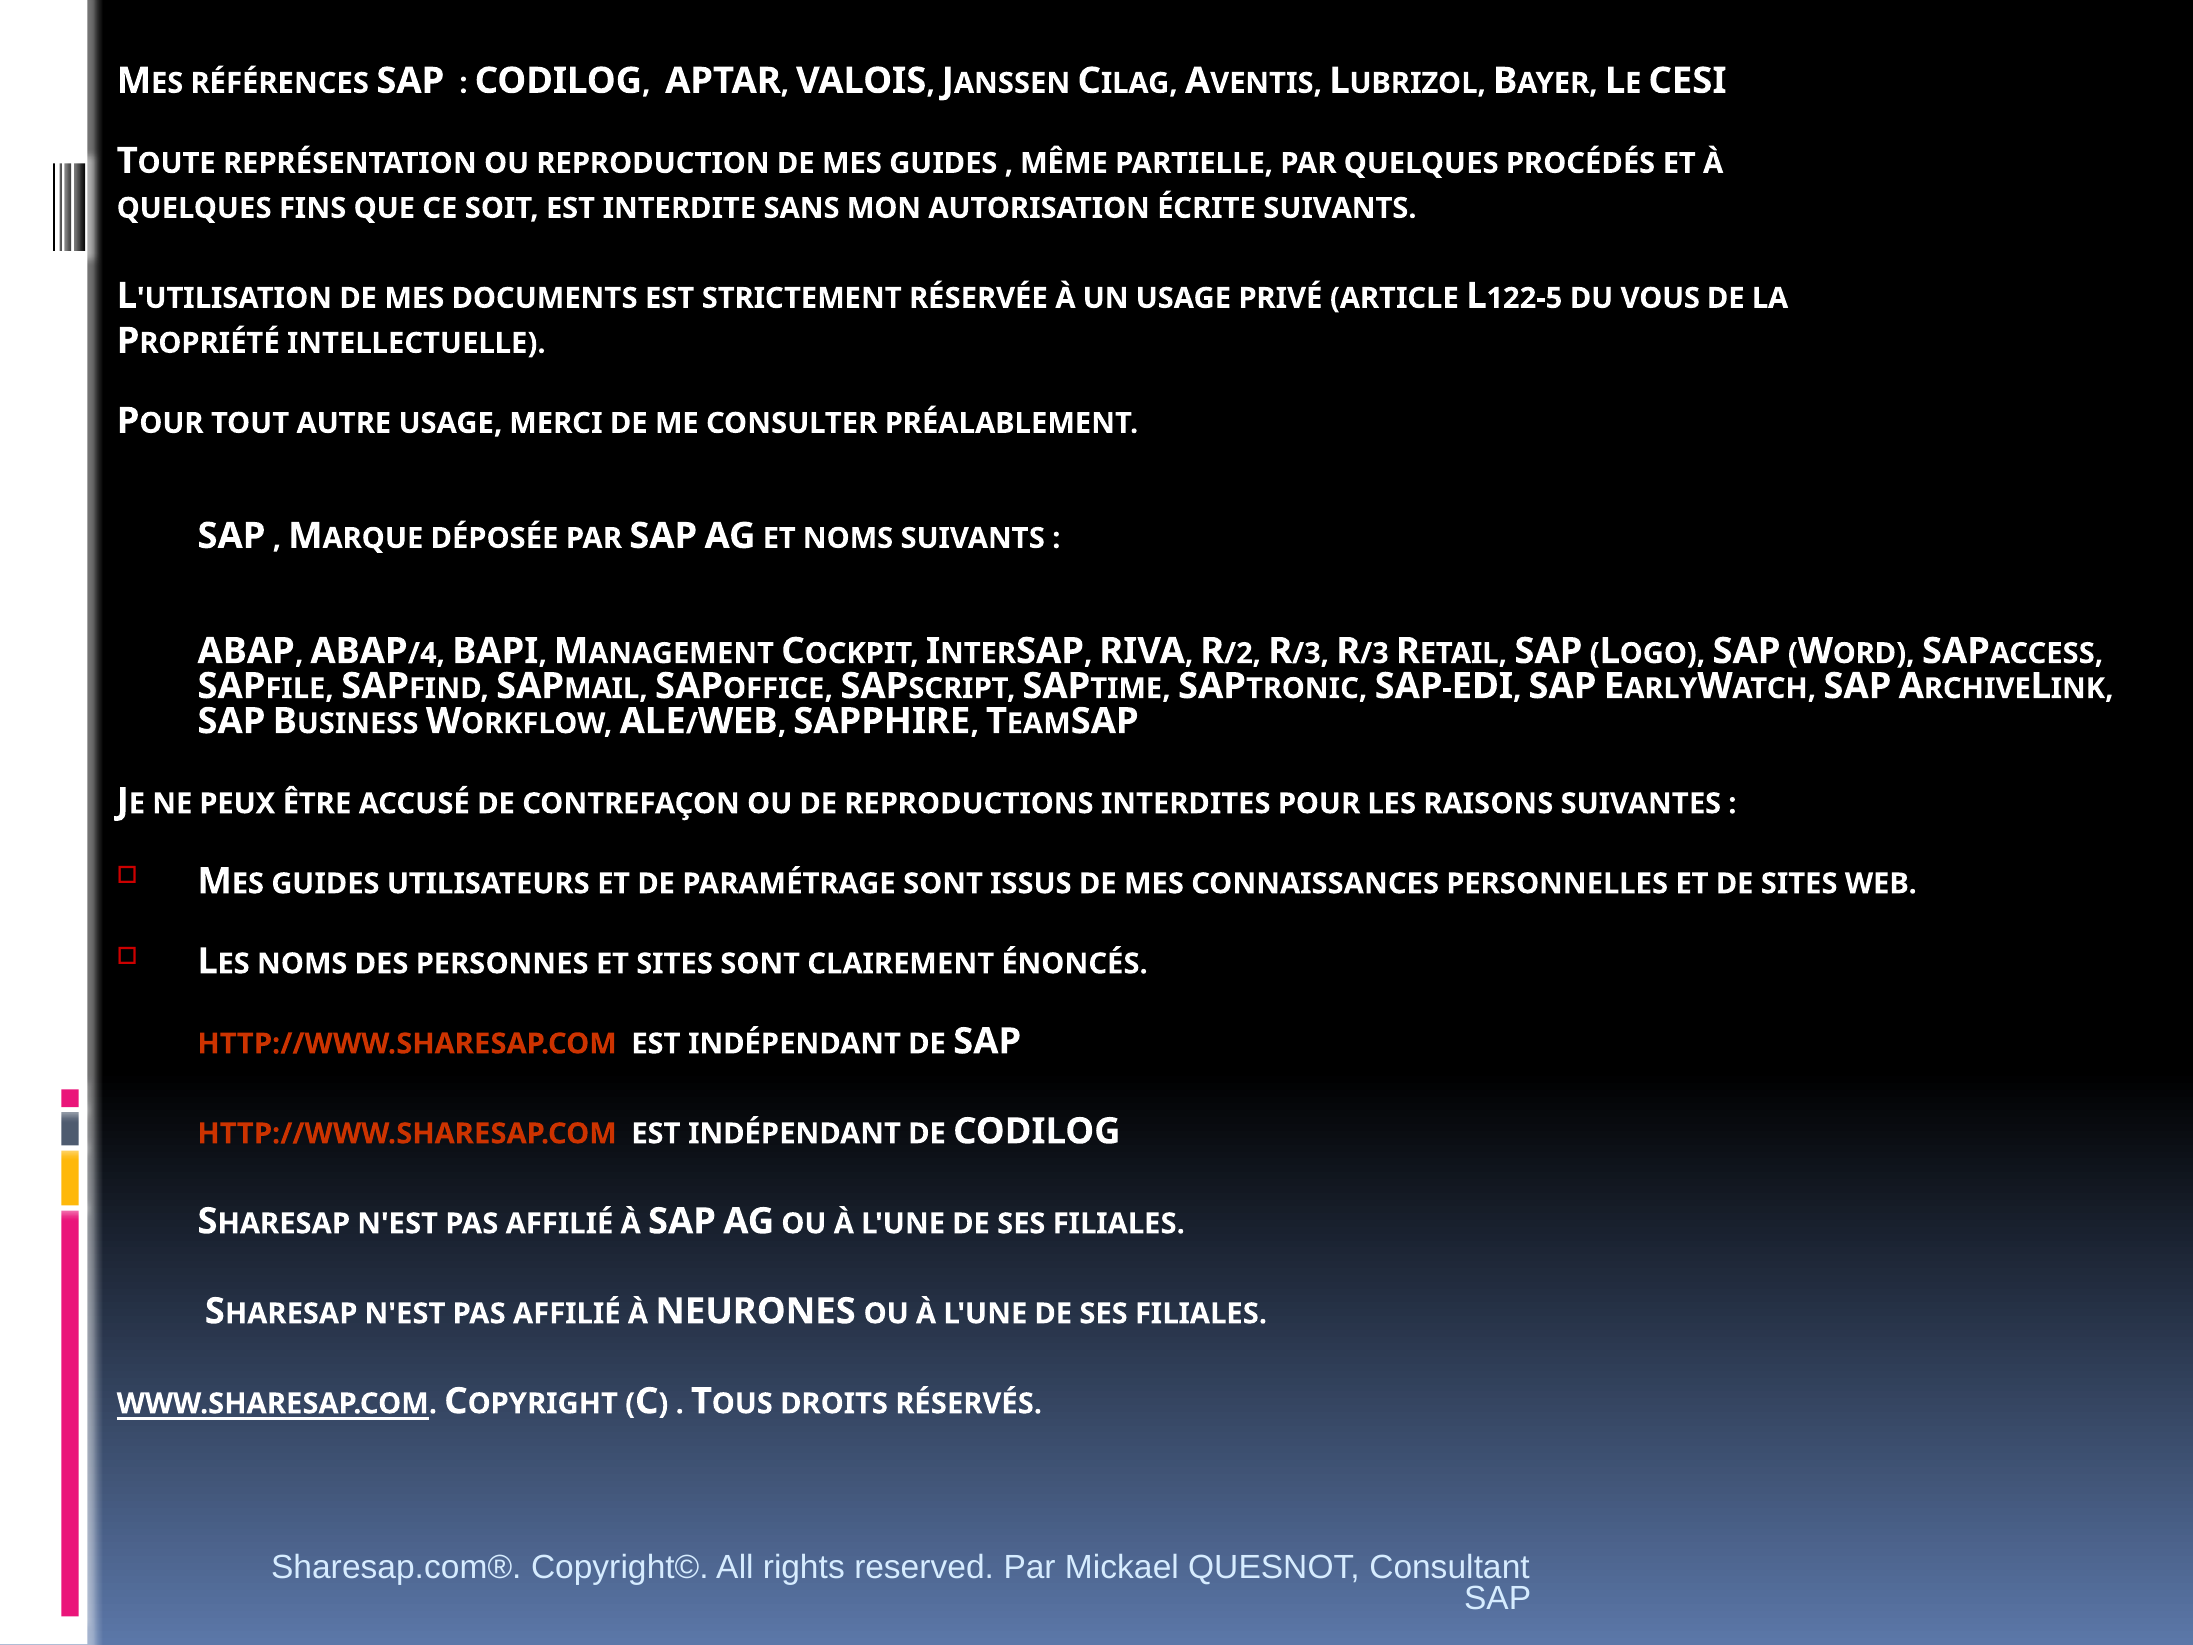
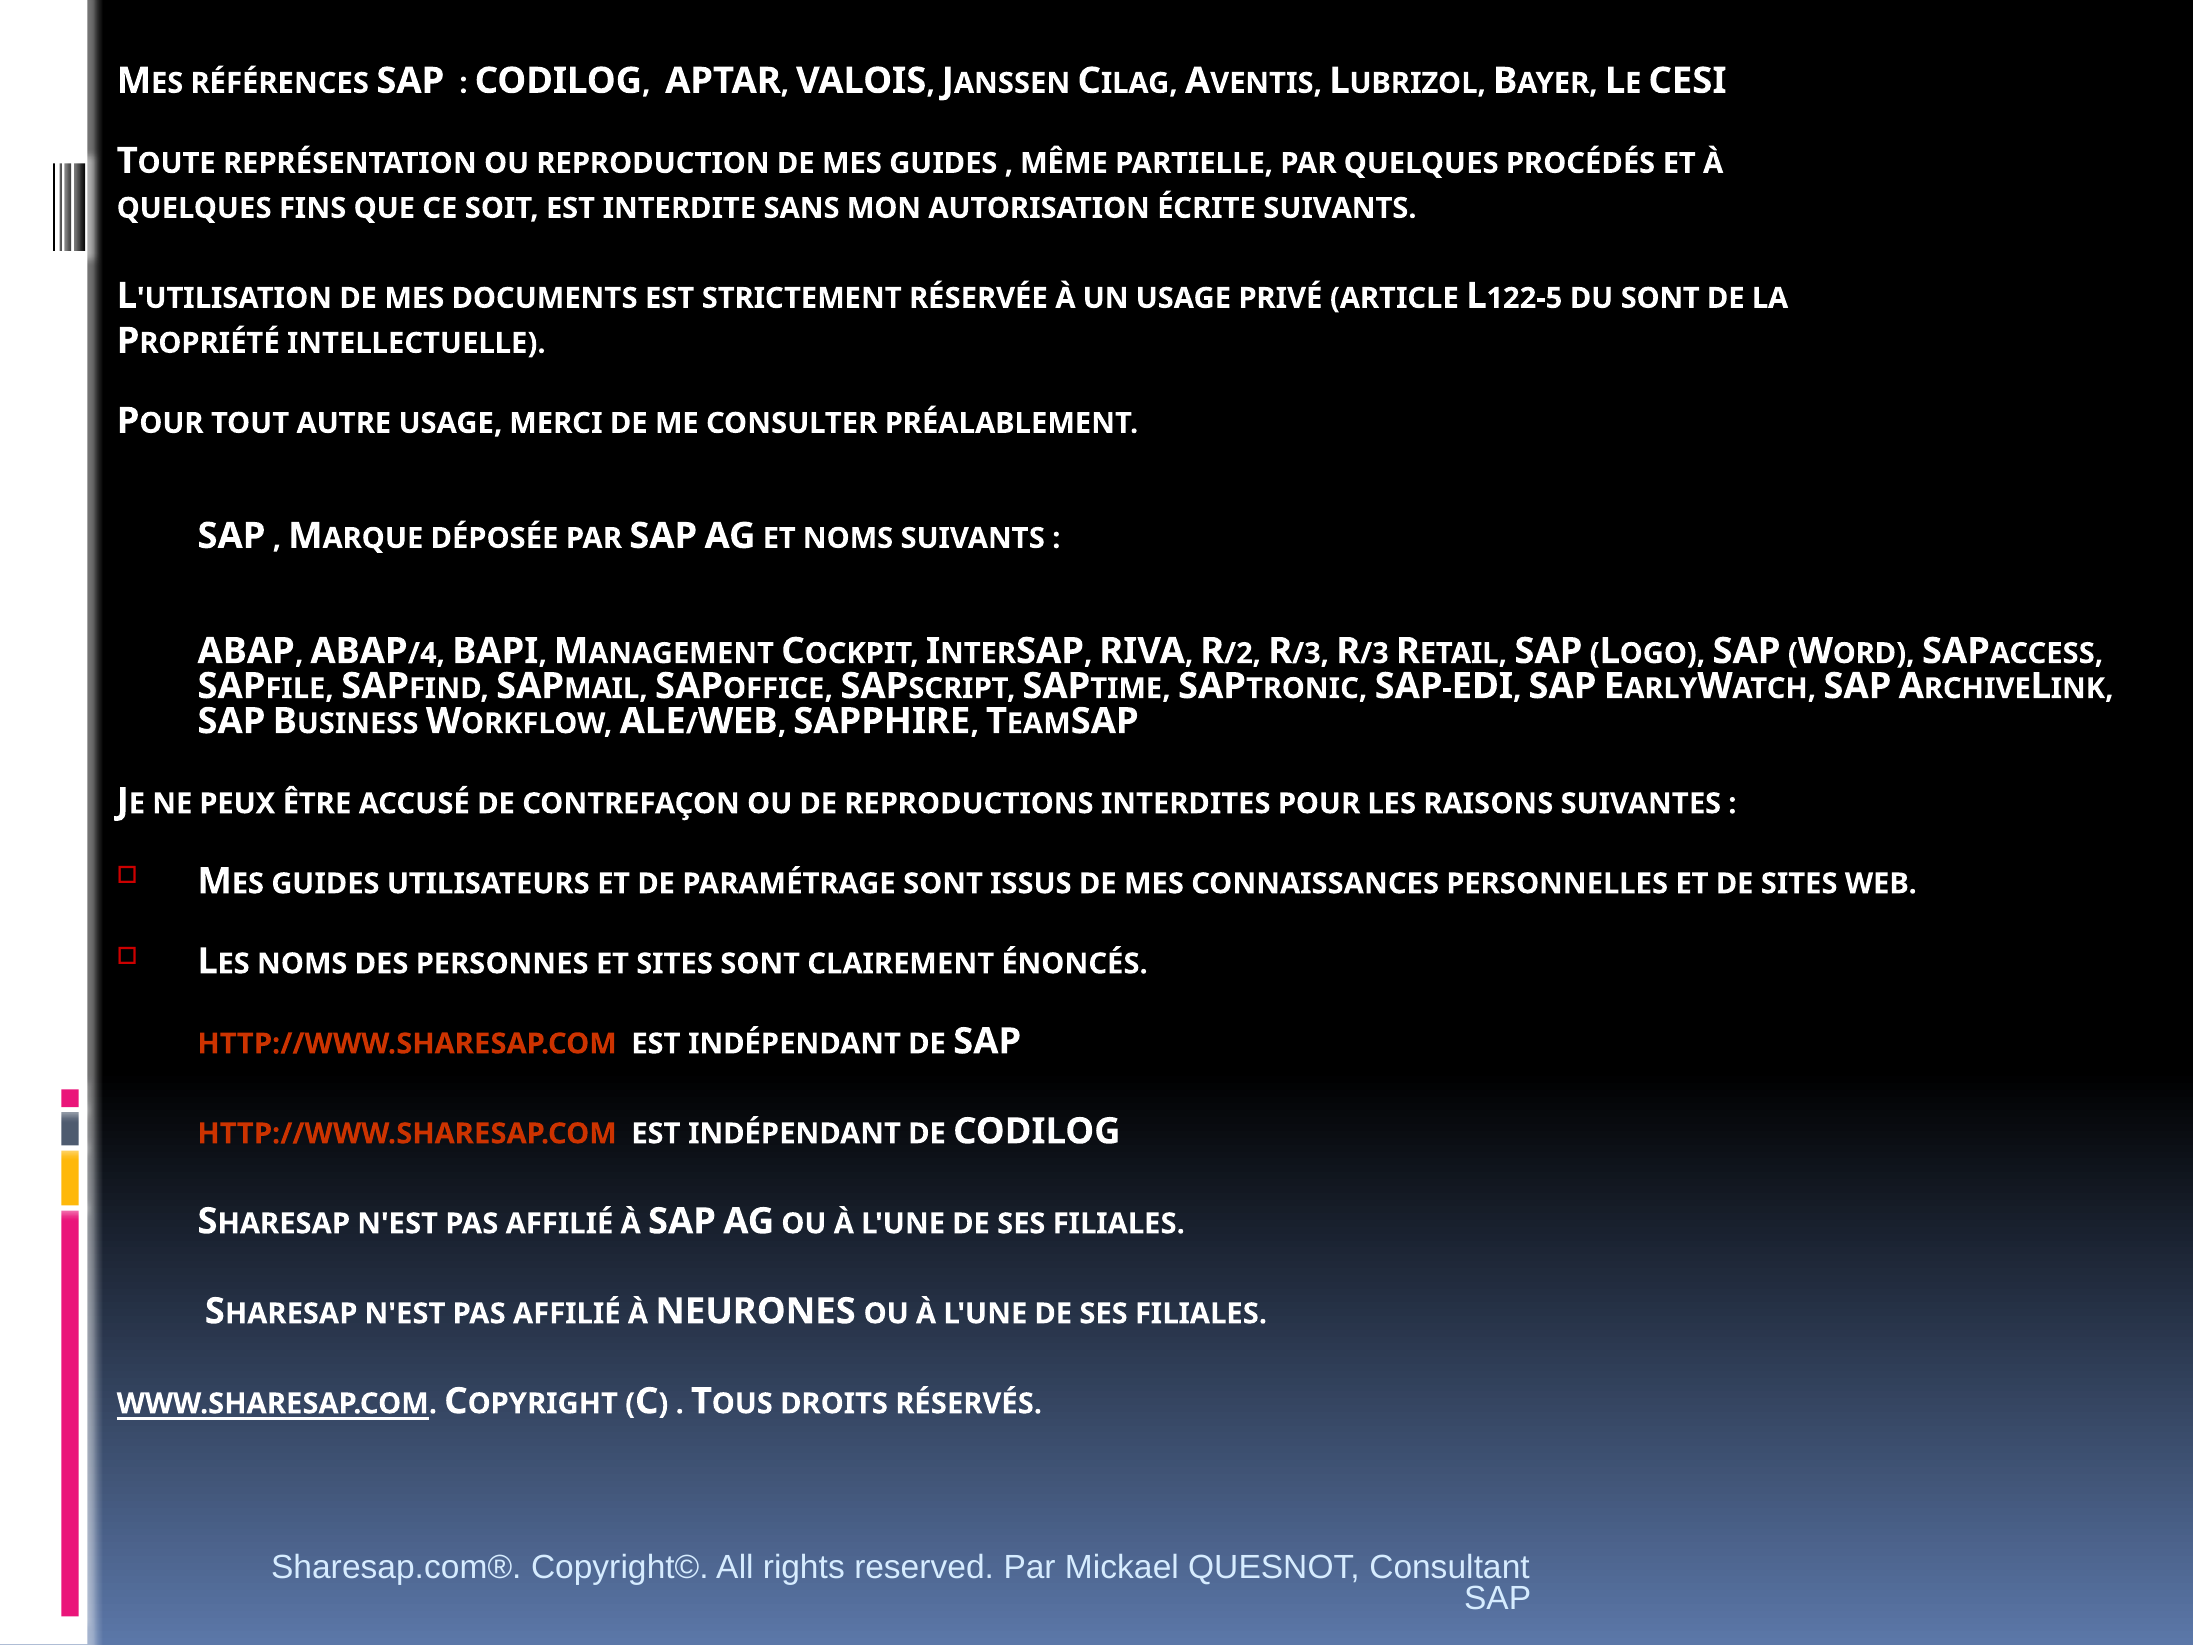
DU VOUS: VOUS -> SONT
